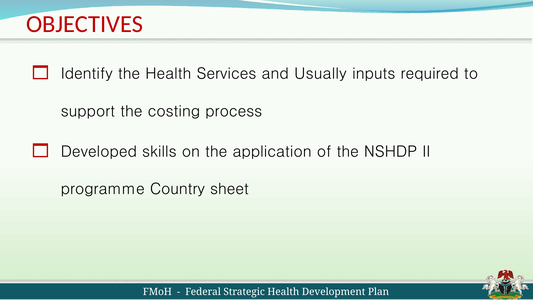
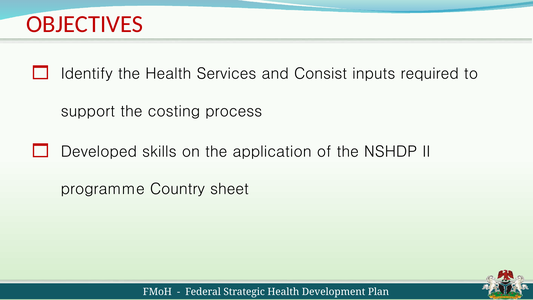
Usually: Usually -> Consist
